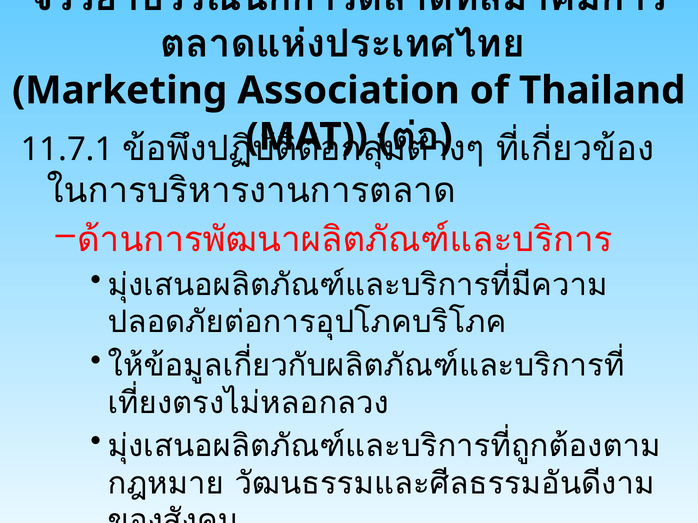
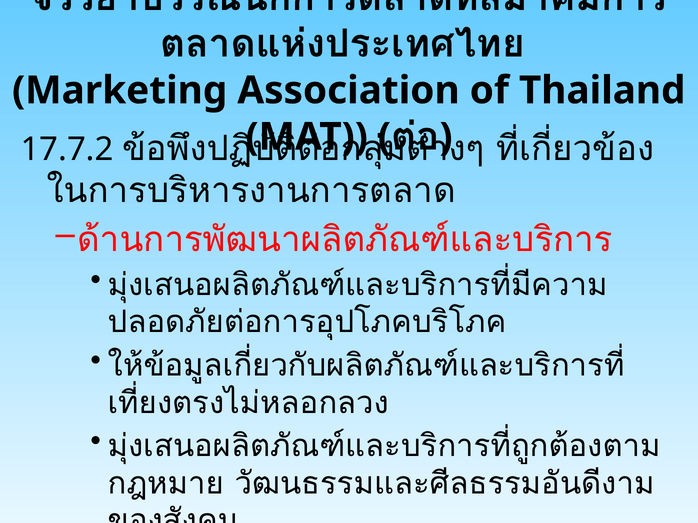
11.7.1: 11.7.1 -> 17.7.2
